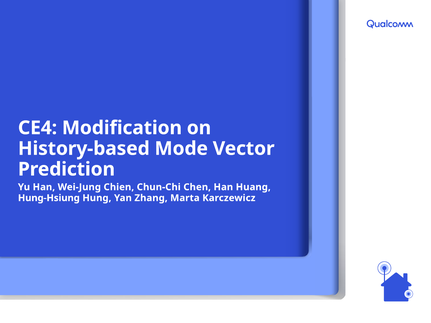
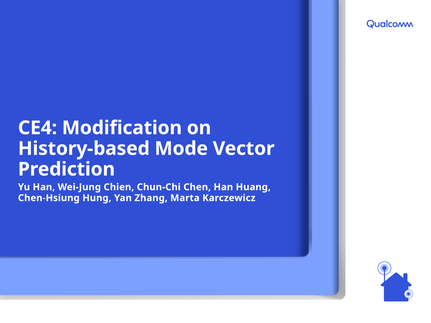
Hung-Hsiung: Hung-Hsiung -> Chen-Hsiung
